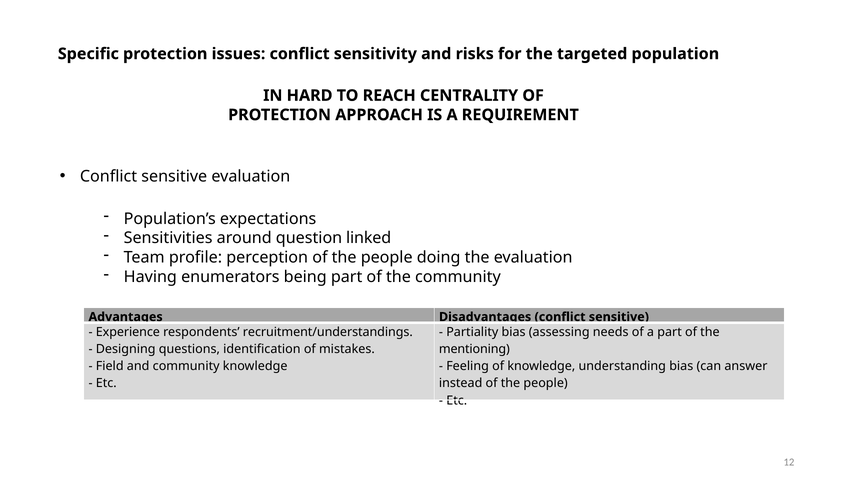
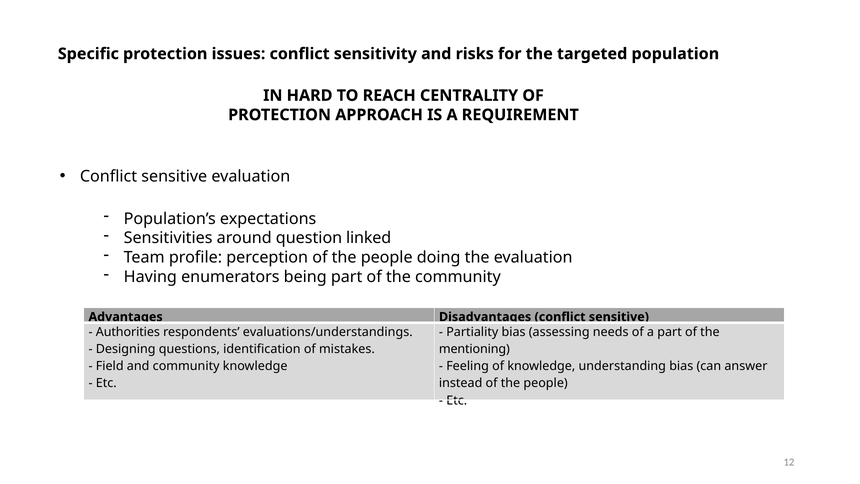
Experience: Experience -> Authorities
recruitment/understandings: recruitment/understandings -> evaluations/understandings
